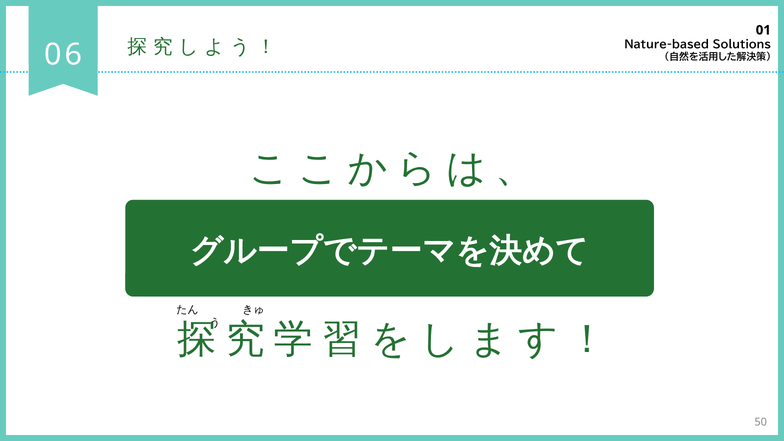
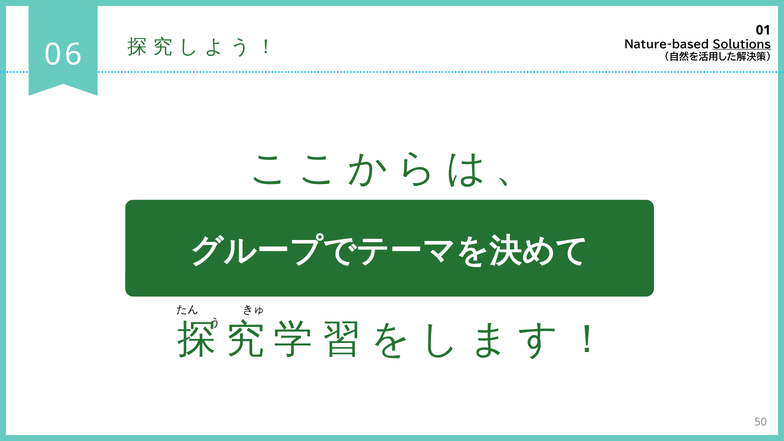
Solutions underline: none -> present
